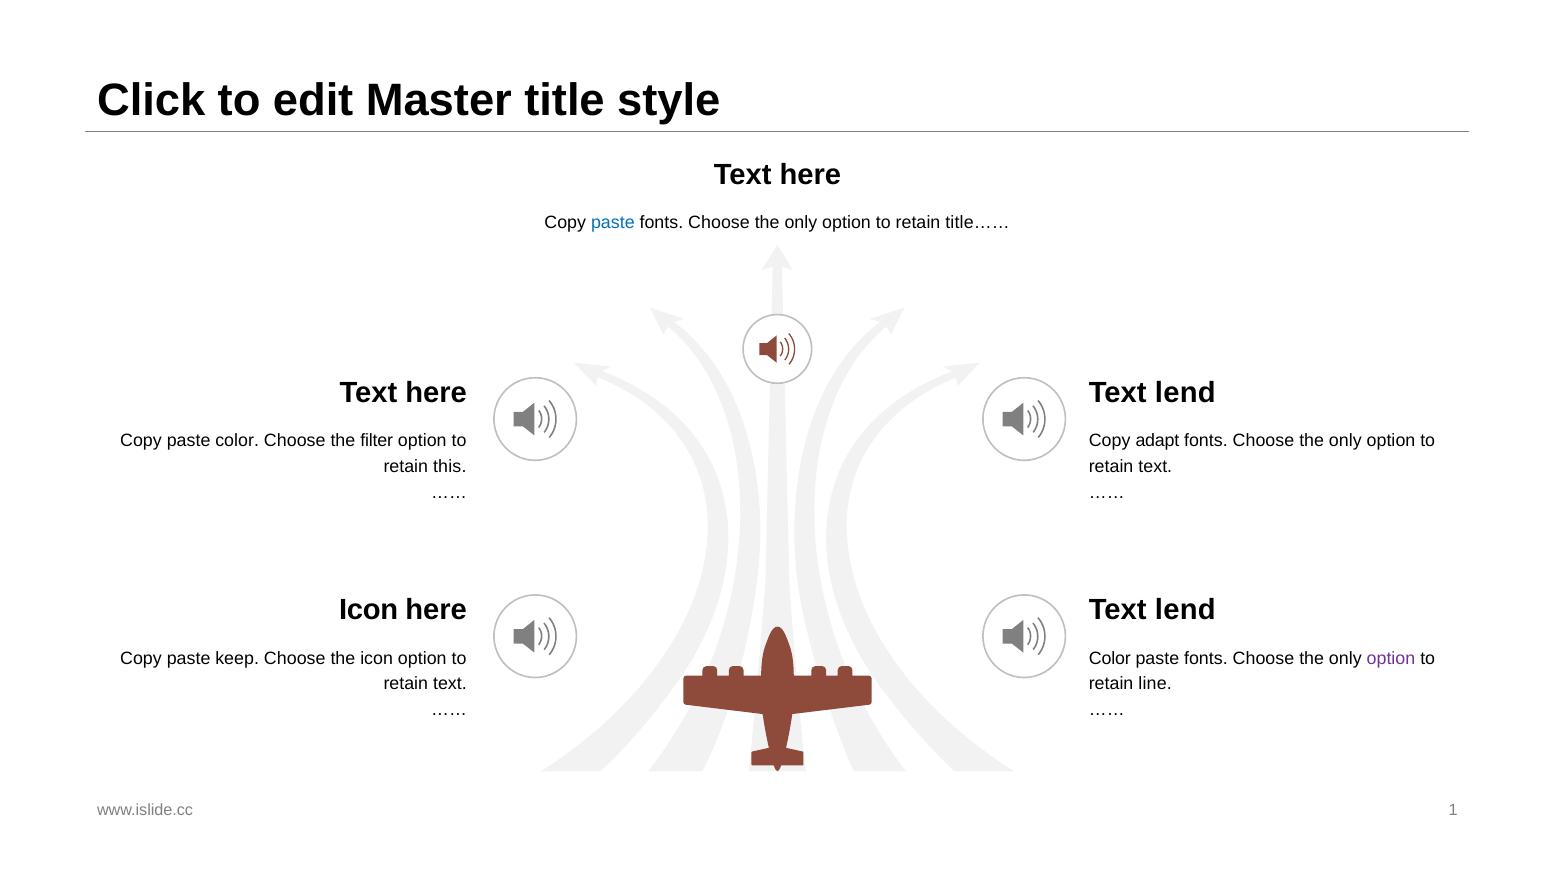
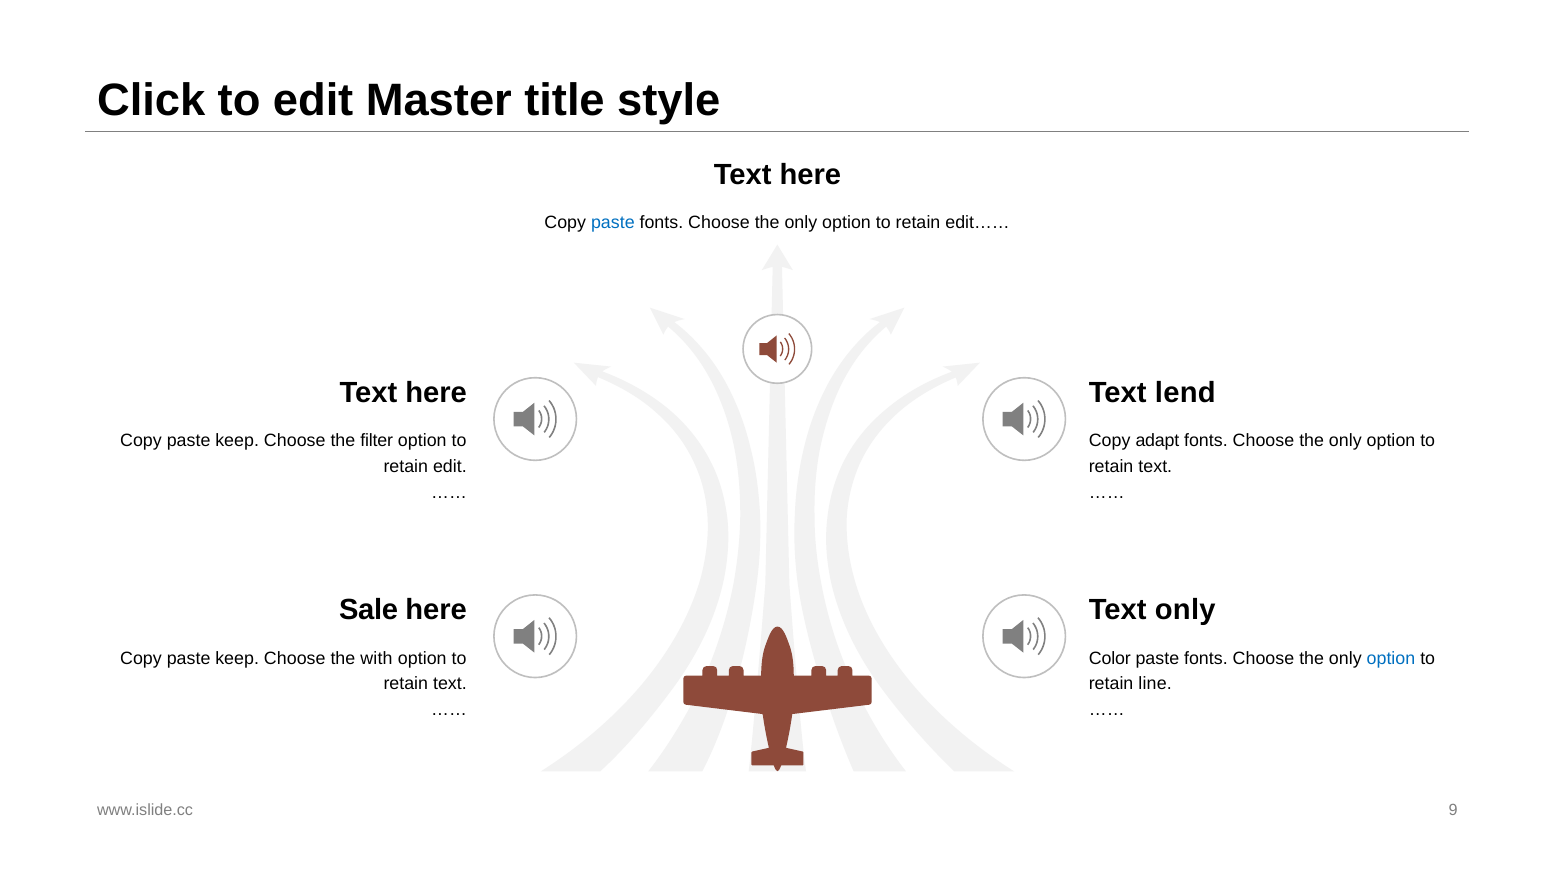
title……: title…… -> edit……
color at (237, 441): color -> keep
retain this: this -> edit
Icon at (369, 610): Icon -> Sale
lend at (1185, 610): lend -> only
the icon: icon -> with
option at (1391, 658) colour: purple -> blue
1: 1 -> 9
